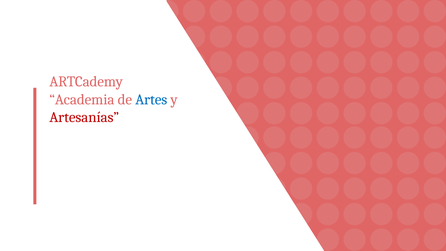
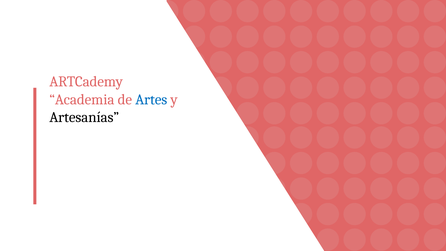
Artesanías colour: red -> black
